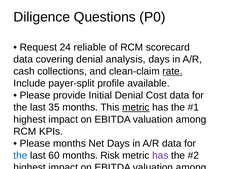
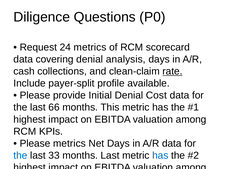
24 reliable: reliable -> metrics
35: 35 -> 66
metric at (136, 107) underline: present -> none
Please months: months -> metrics
60: 60 -> 33
months Risk: Risk -> Last
has at (160, 155) colour: purple -> blue
